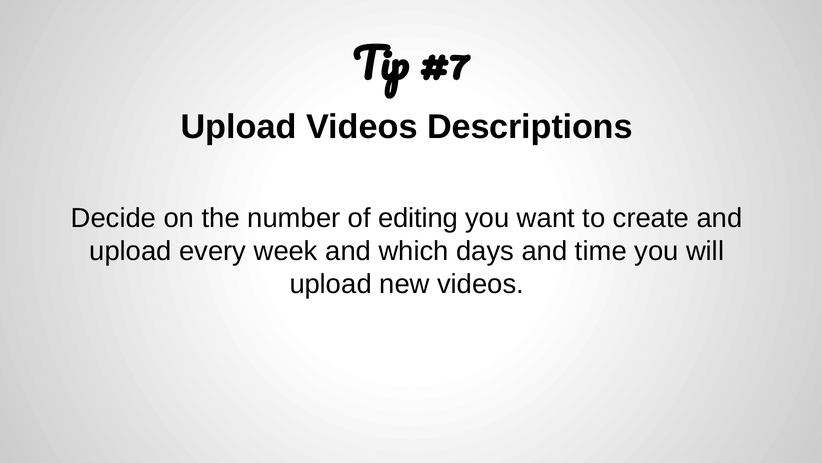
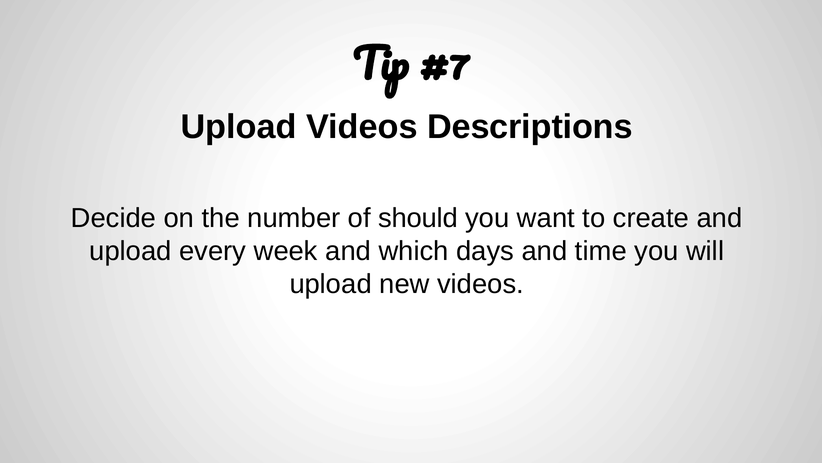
editing: editing -> should
